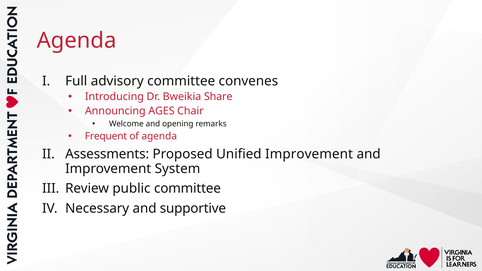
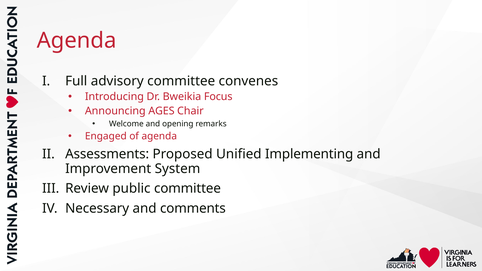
Share: Share -> Focus
Frequent: Frequent -> Engaged
Unified Improvement: Improvement -> Implementing
supportive: supportive -> comments
